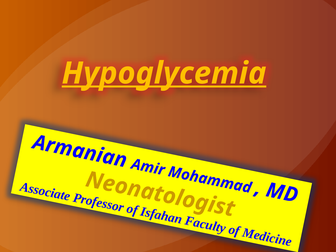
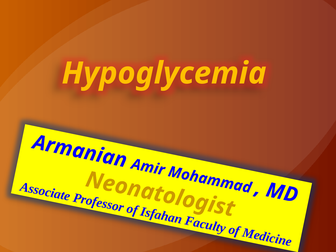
Hypoglycemia underline: present -> none
